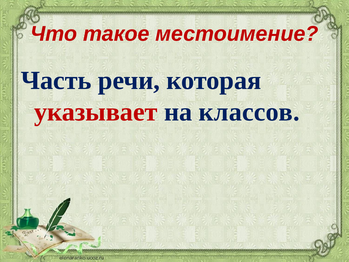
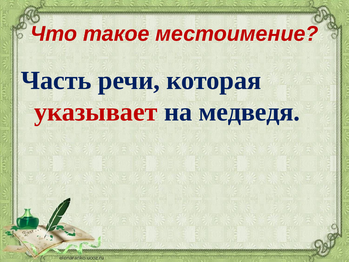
классов: классов -> медведя
